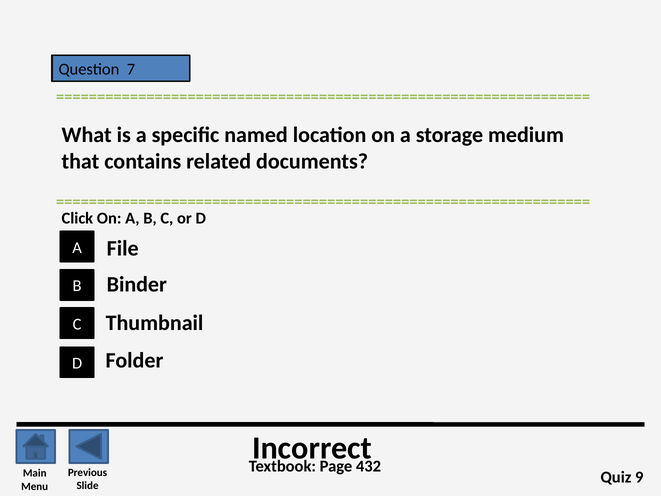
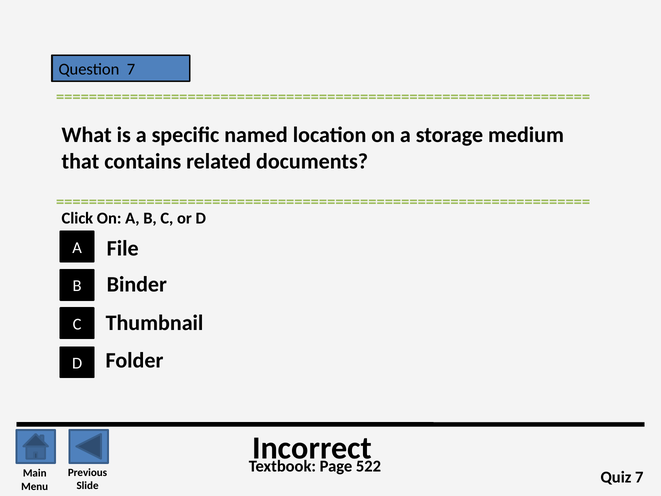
432: 432 -> 522
Quiz 9: 9 -> 7
